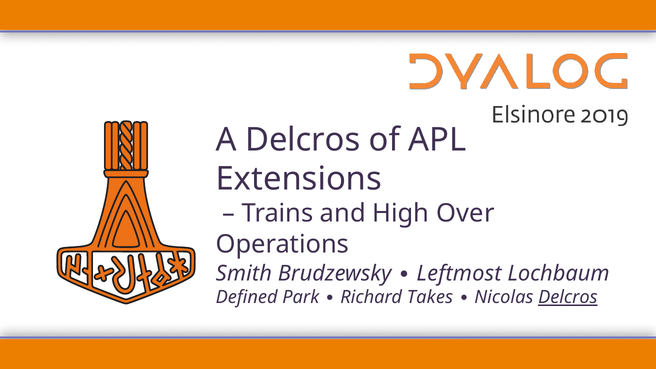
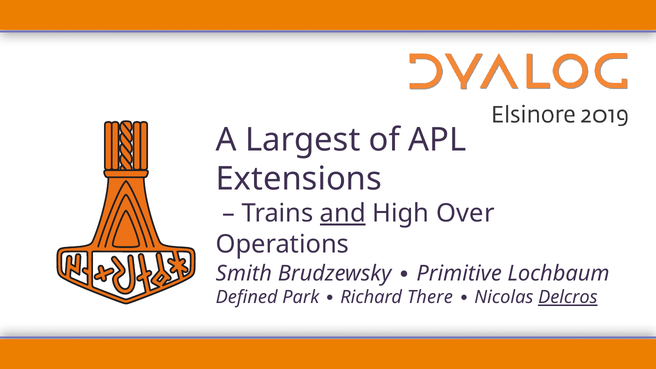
A Delcros: Delcros -> Largest
and underline: none -> present
Leftmost: Leftmost -> Primitive
Takes: Takes -> There
